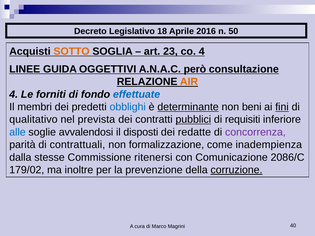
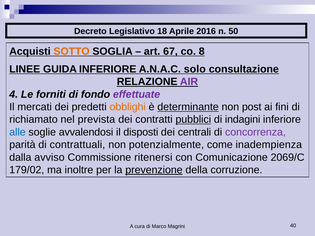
23: 23 -> 67
co 4: 4 -> 8
GUIDA OGGETTIVI: OGGETTIVI -> INFERIORE
però: però -> solo
AIR colour: orange -> purple
effettuate colour: blue -> purple
membri: membri -> mercati
obblighi colour: blue -> orange
beni: beni -> post
fini underline: present -> none
qualitativo: qualitativo -> richiamato
requisiti: requisiti -> indagini
redatte: redatte -> centrali
formalizzazione: formalizzazione -> potenzialmente
stesse: stesse -> avviso
2086/C: 2086/C -> 2069/C
prevenzione underline: none -> present
corruzione underline: present -> none
